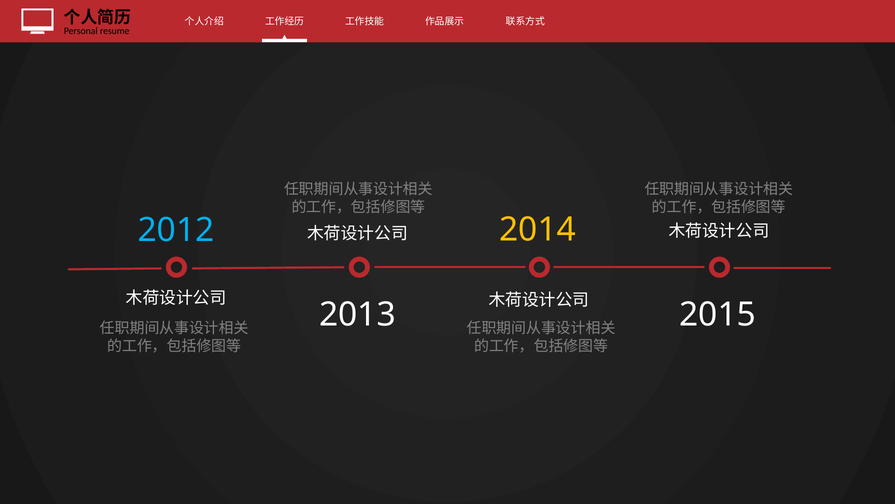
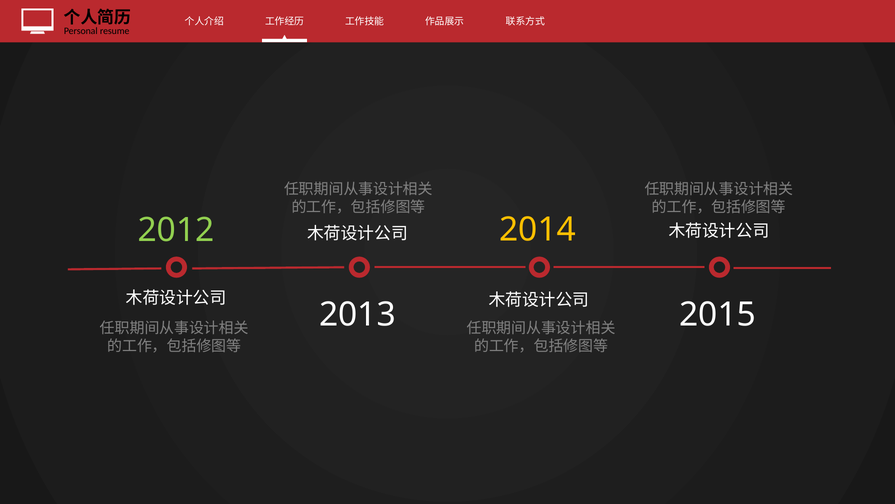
2012 colour: light blue -> light green
